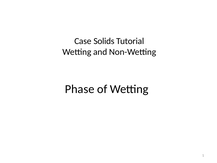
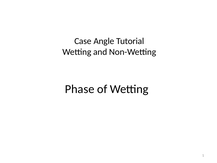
Solids: Solids -> Angle
